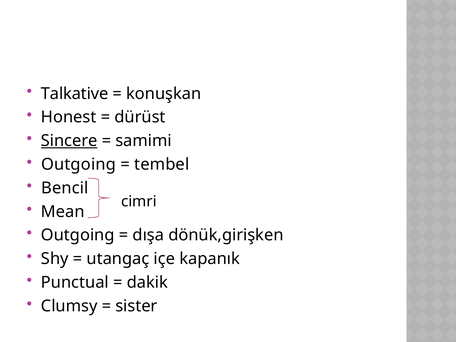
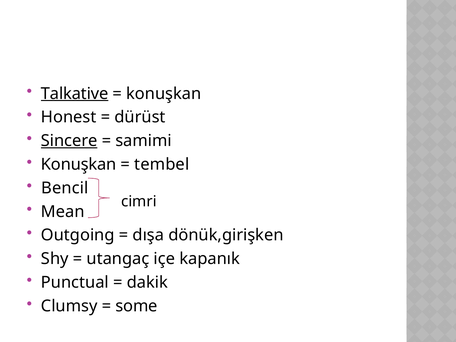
Talkative underline: none -> present
Outgoing at (79, 164): Outgoing -> Konuşkan
sister: sister -> some
